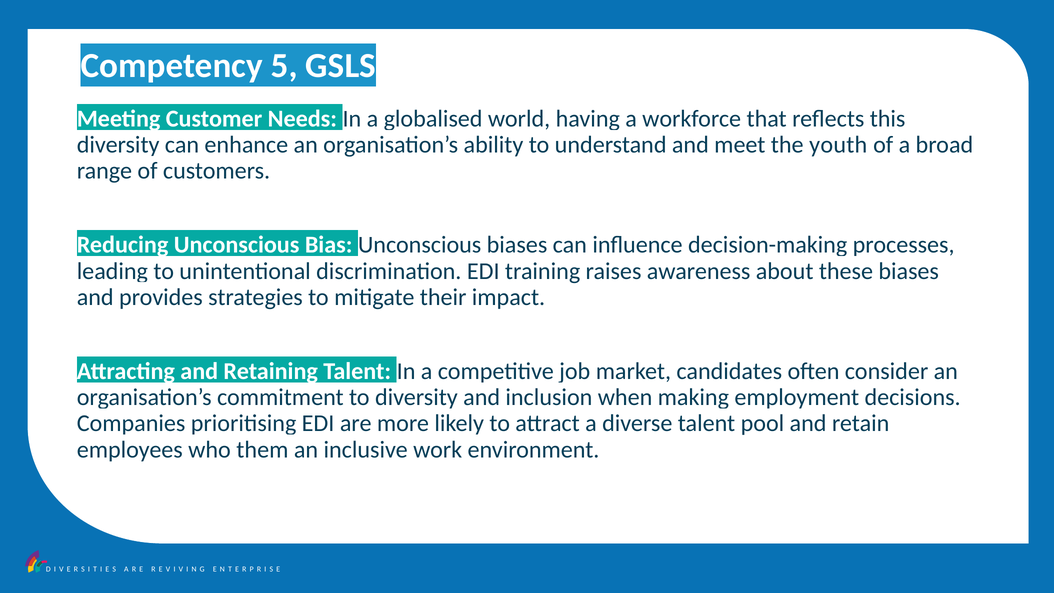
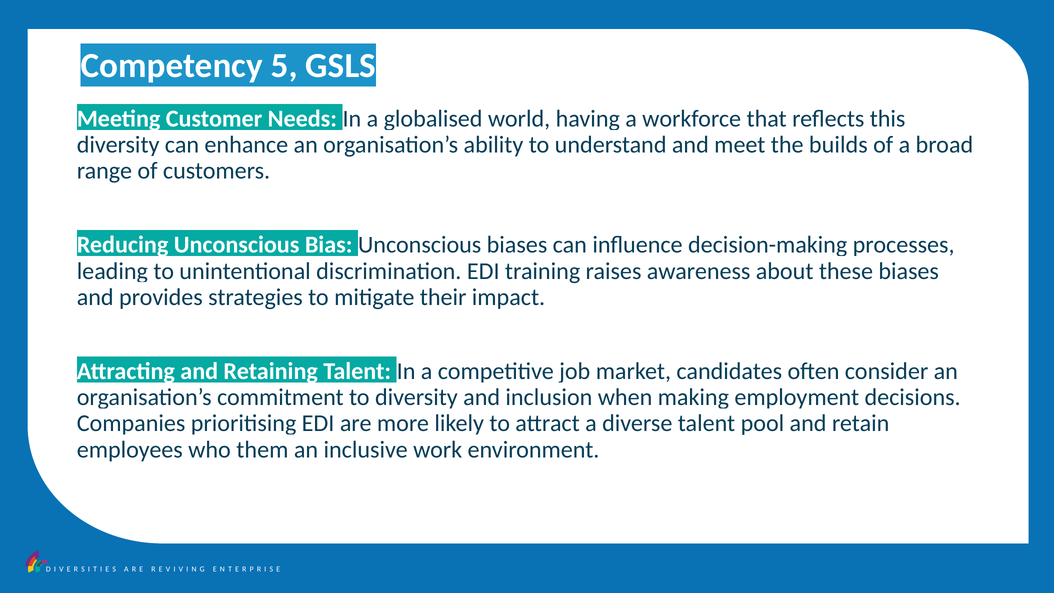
youth: youth -> builds
